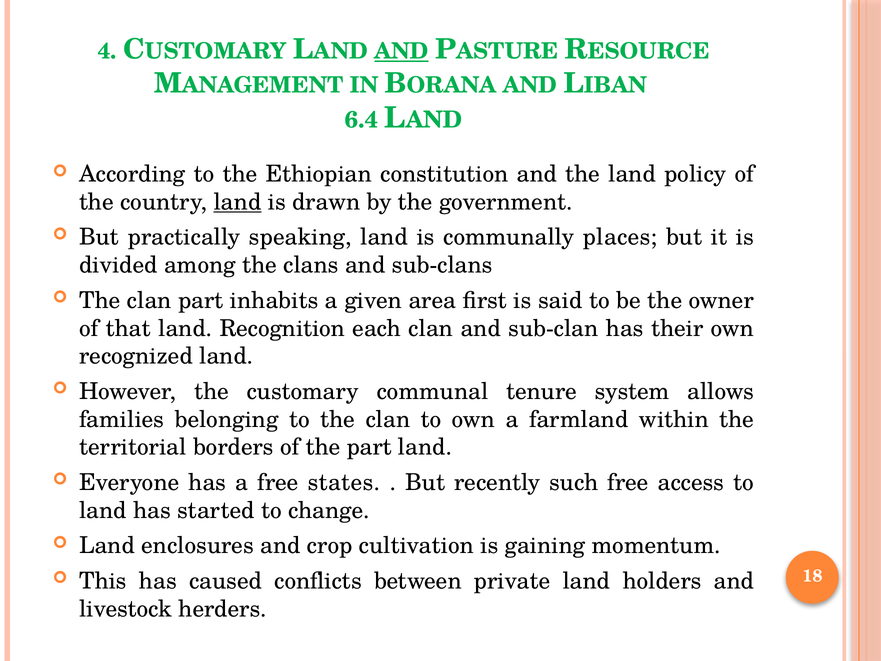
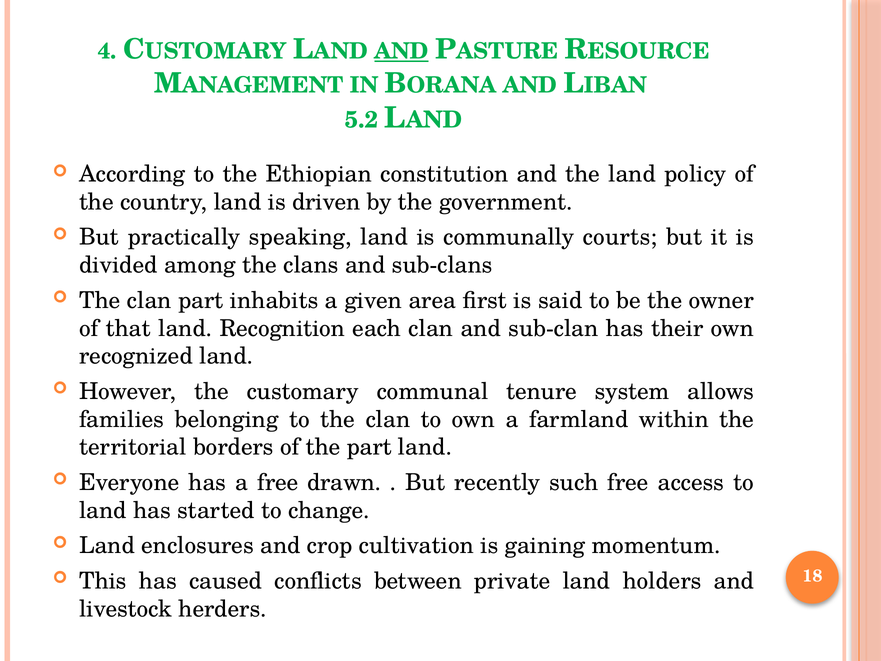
6.4: 6.4 -> 5.2
land at (238, 202) underline: present -> none
drawn: drawn -> driven
places: places -> courts
states: states -> drawn
